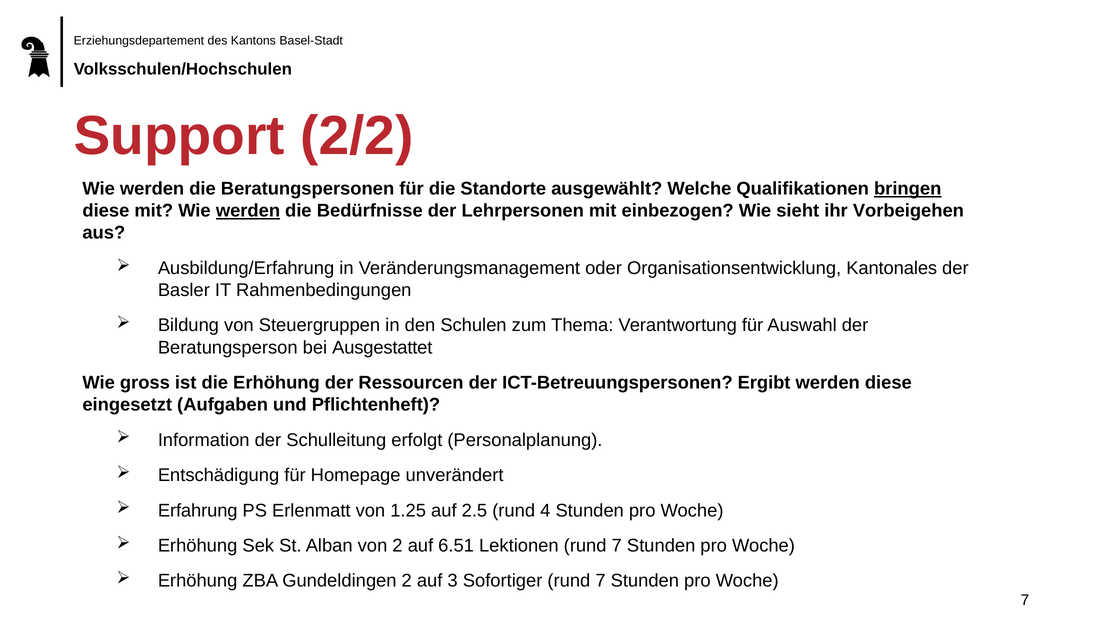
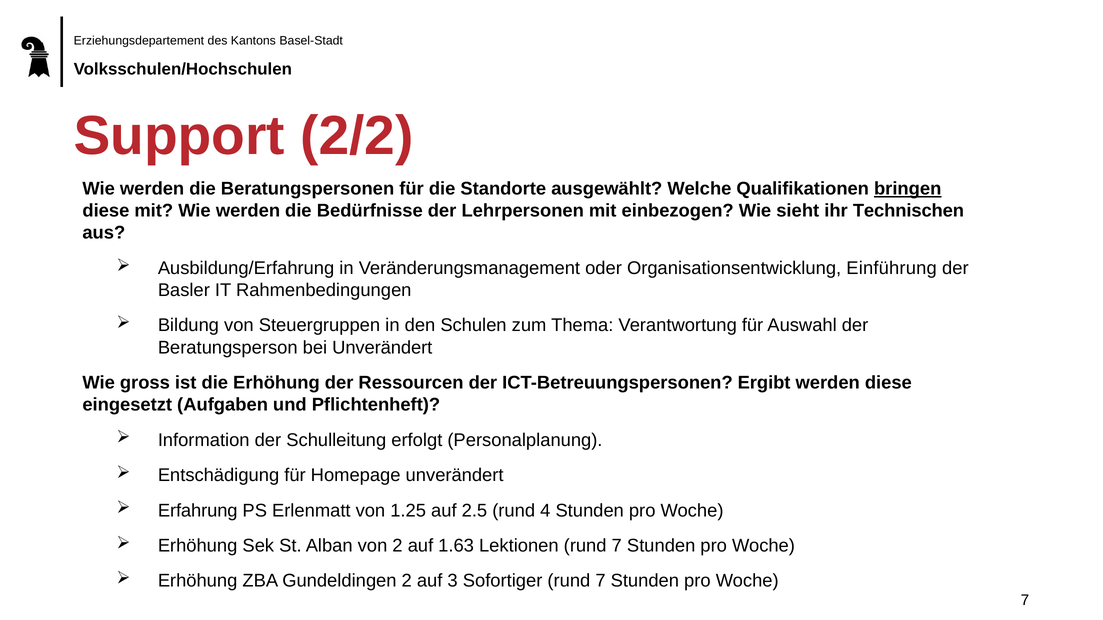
werden at (248, 211) underline: present -> none
Vorbeigehen: Vorbeigehen -> Technischen
Kantonales: Kantonales -> Einführung
bei Ausgestattet: Ausgestattet -> Unverändert
6.51: 6.51 -> 1.63
